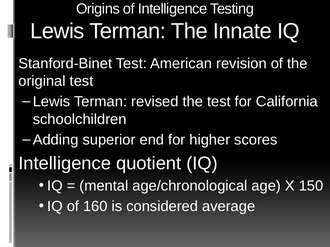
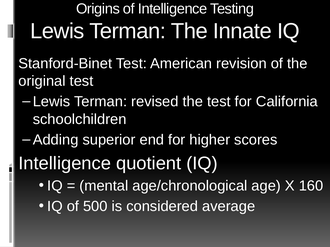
150: 150 -> 160
160: 160 -> 500
